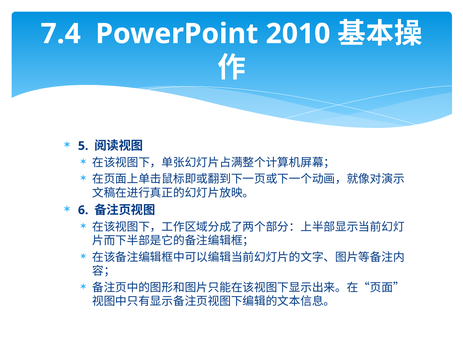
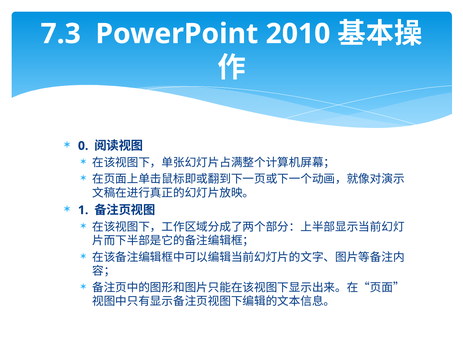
7.4: 7.4 -> 7.3
5: 5 -> 0
6: 6 -> 1
